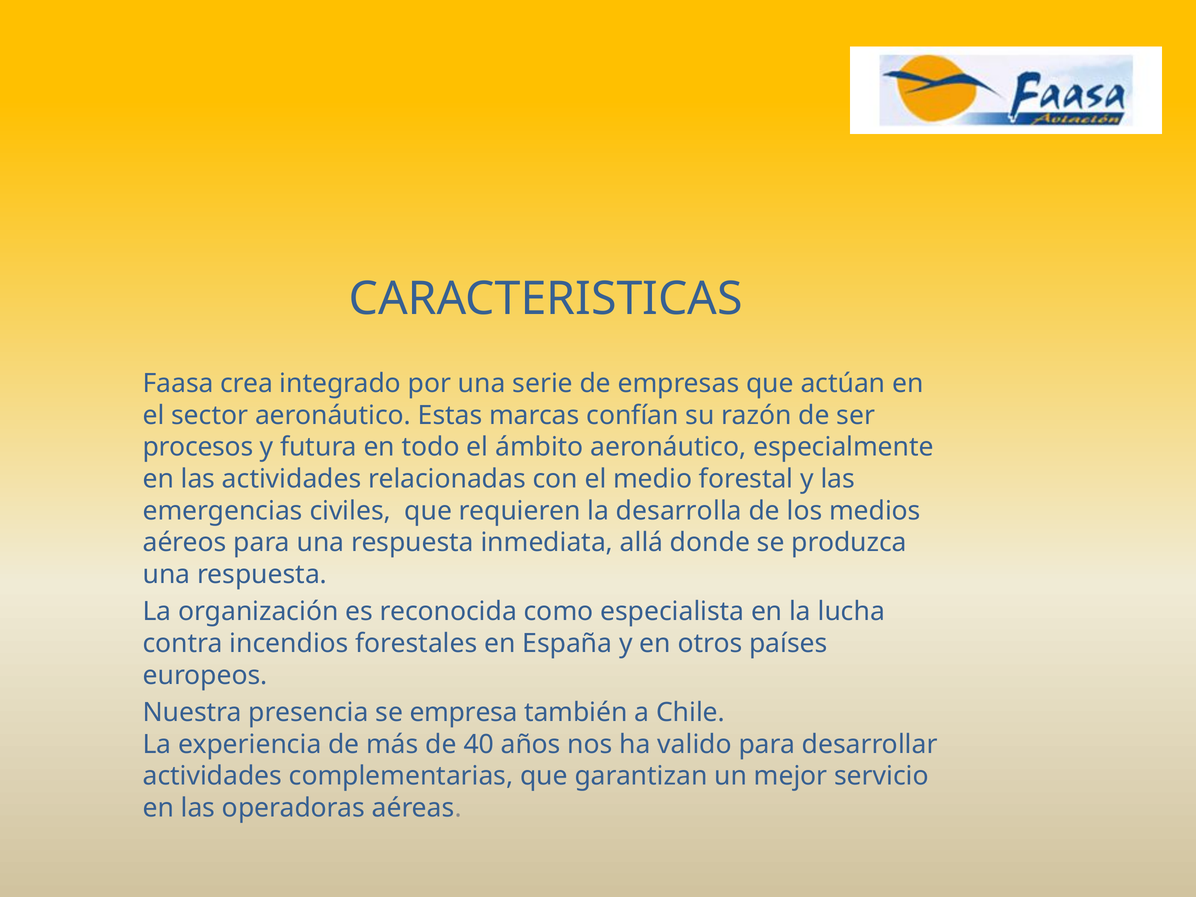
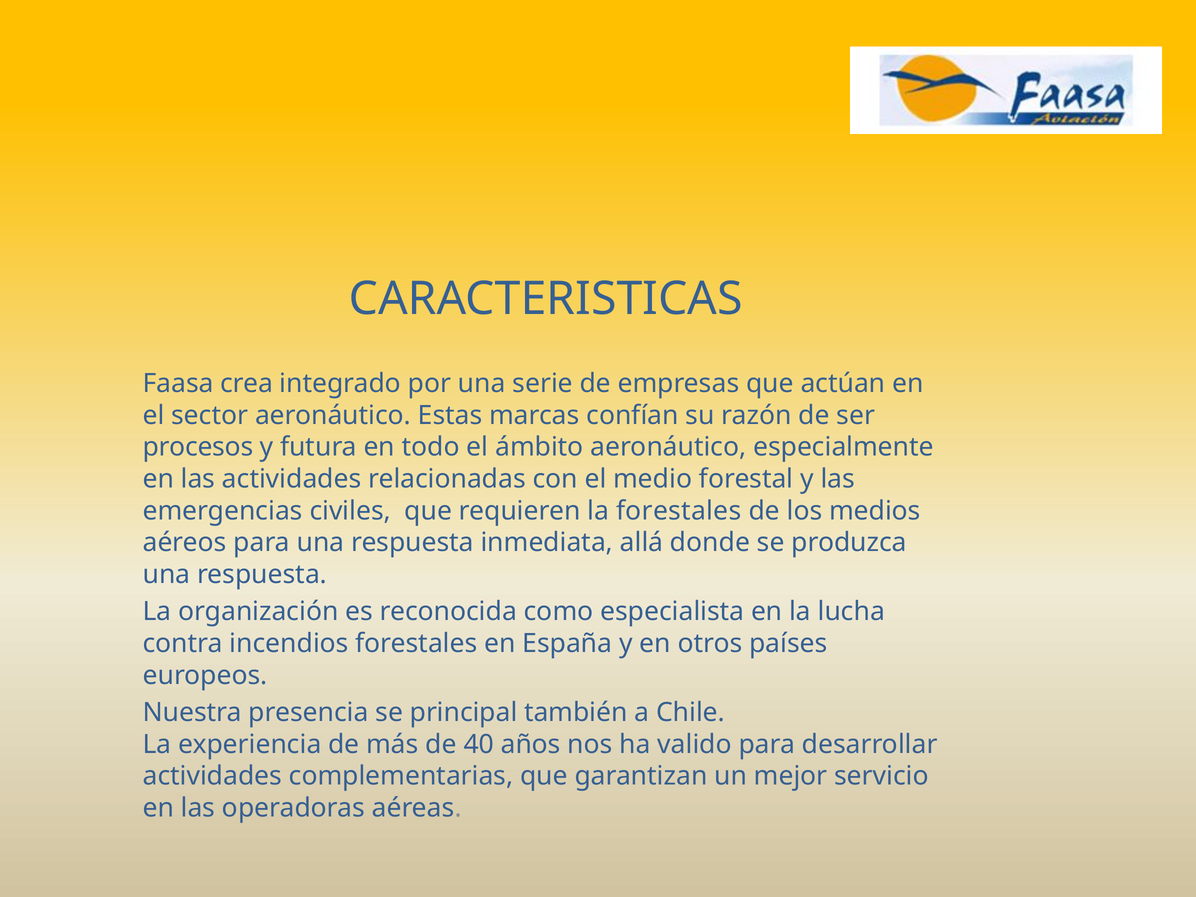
la desarrolla: desarrolla -> forestales
empresa: empresa -> principal
